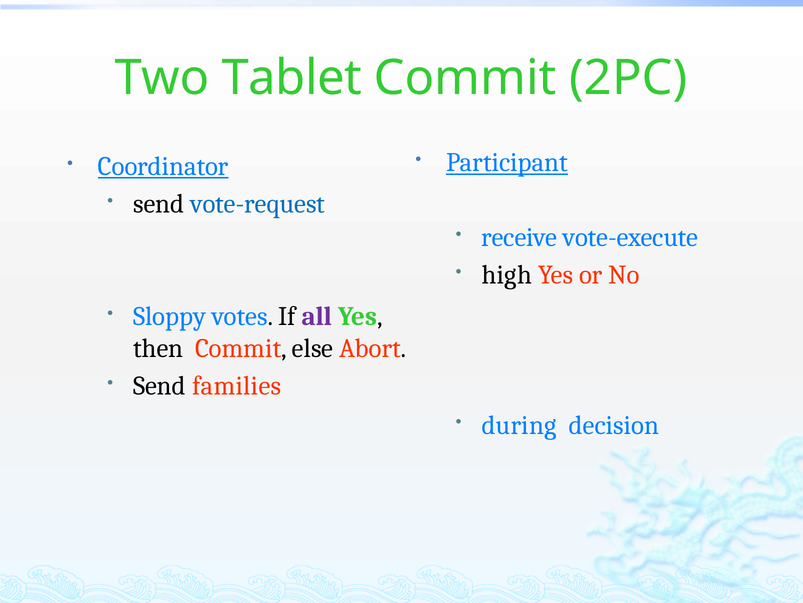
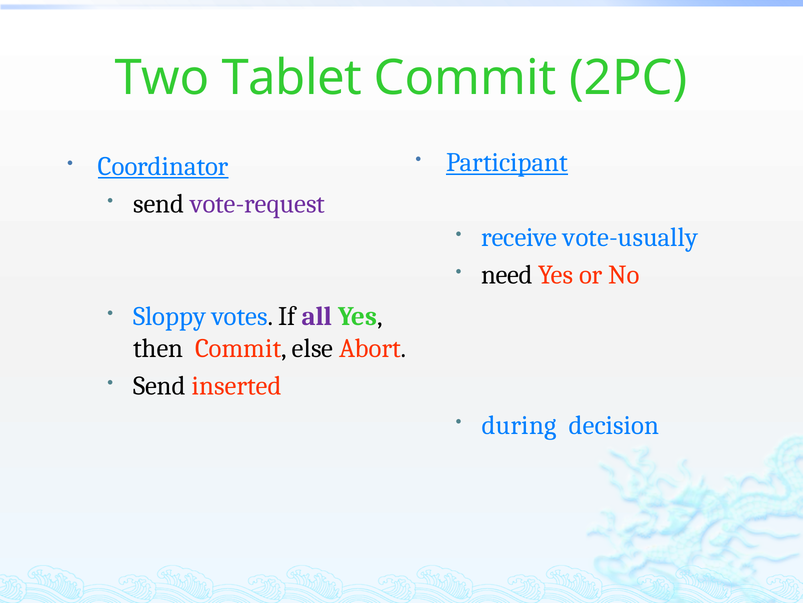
vote-request colour: blue -> purple
vote-execute: vote-execute -> vote-usually
high: high -> need
families: families -> inserted
